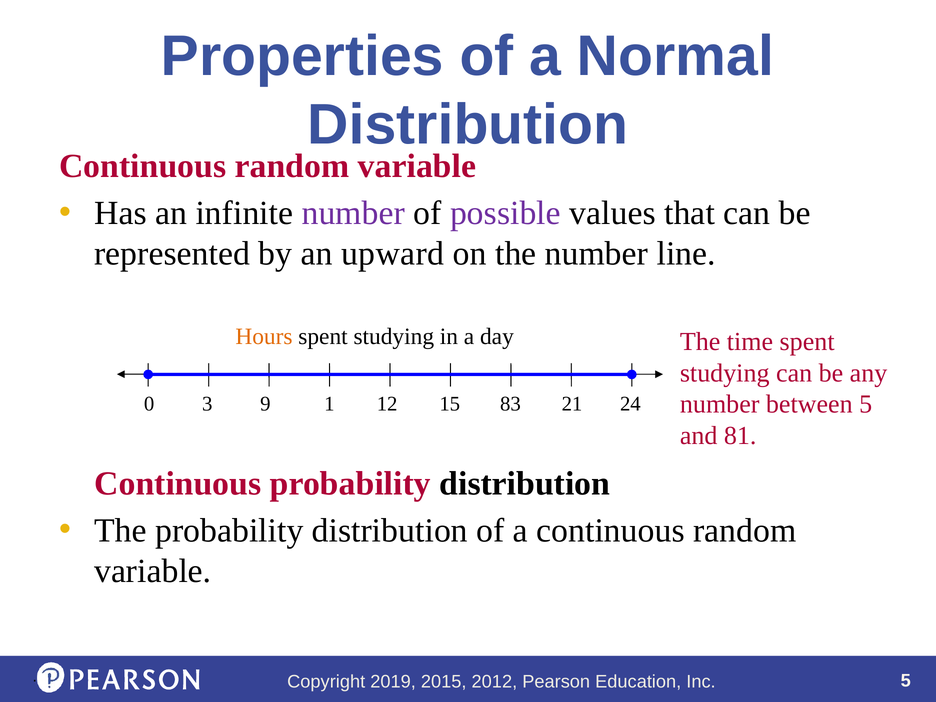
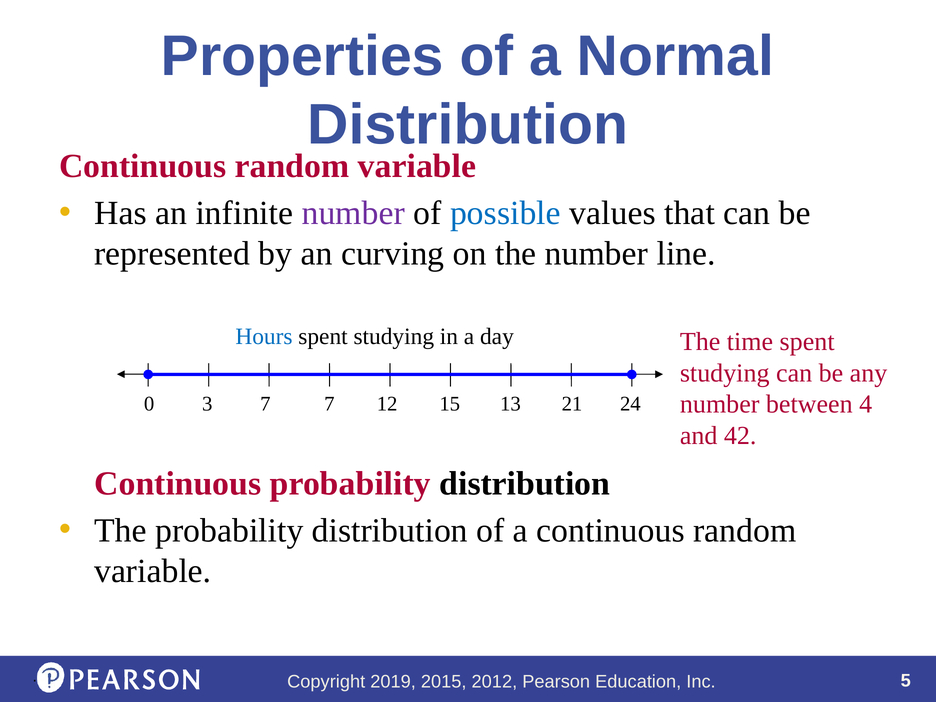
possible colour: purple -> blue
upward: upward -> curving
Hours colour: orange -> blue
between 5: 5 -> 4
0 9: 9 -> 7
3 1: 1 -> 7
83: 83 -> 13
81: 81 -> 42
